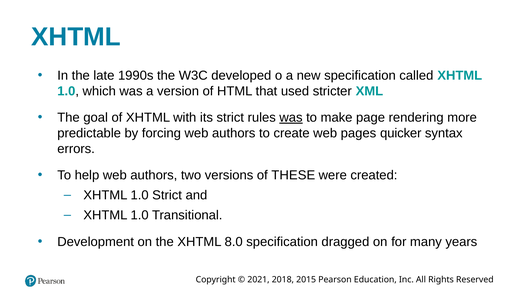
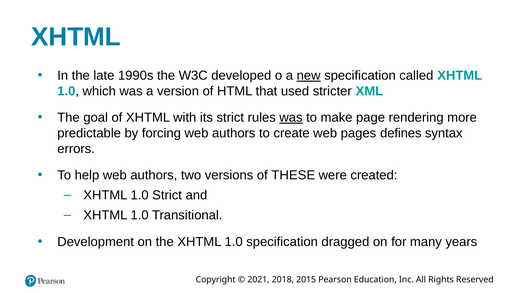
new underline: none -> present
quicker: quicker -> defines
the XHTML 8.0: 8.0 -> 1.0
